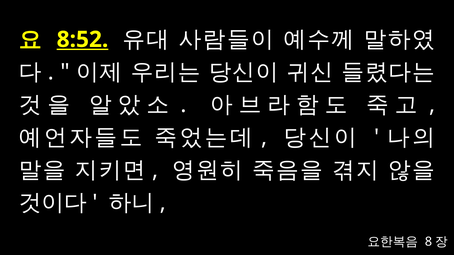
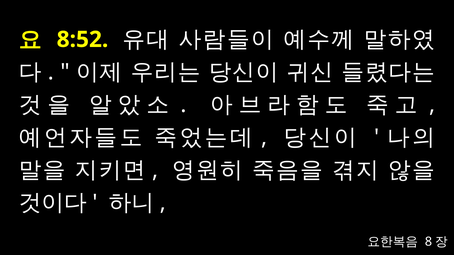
8:52 underline: present -> none
